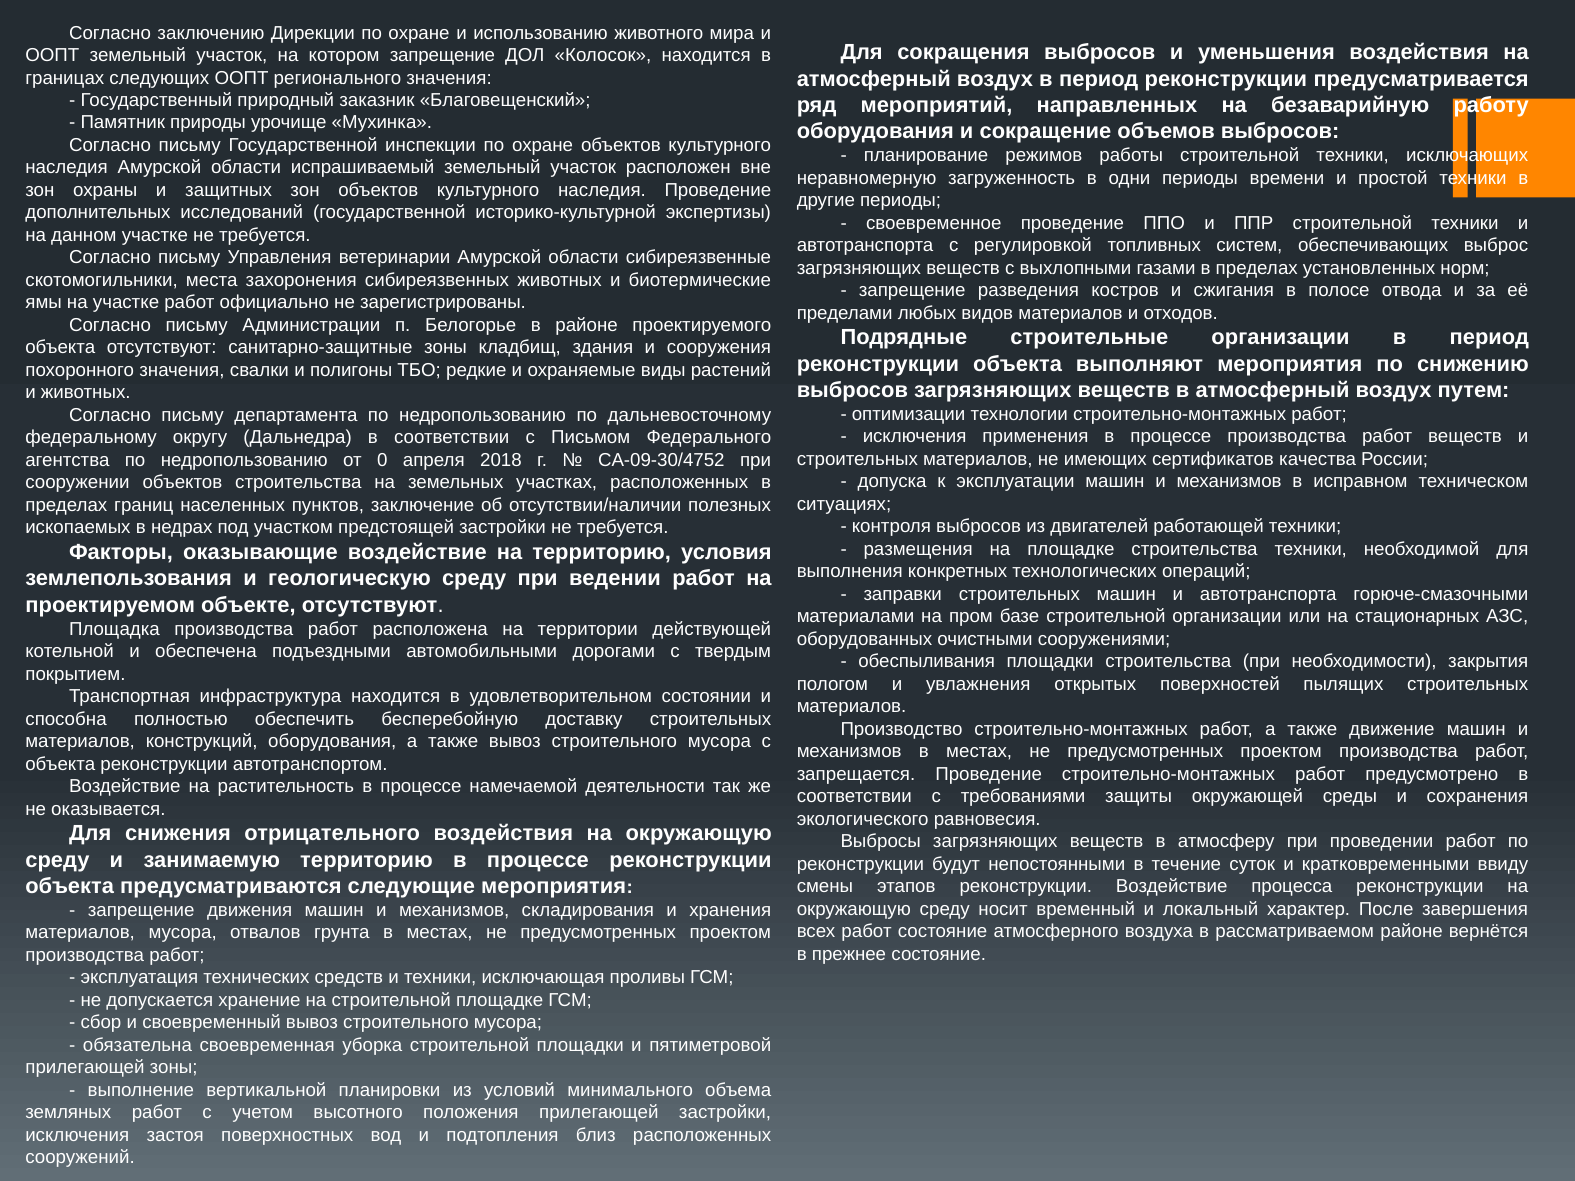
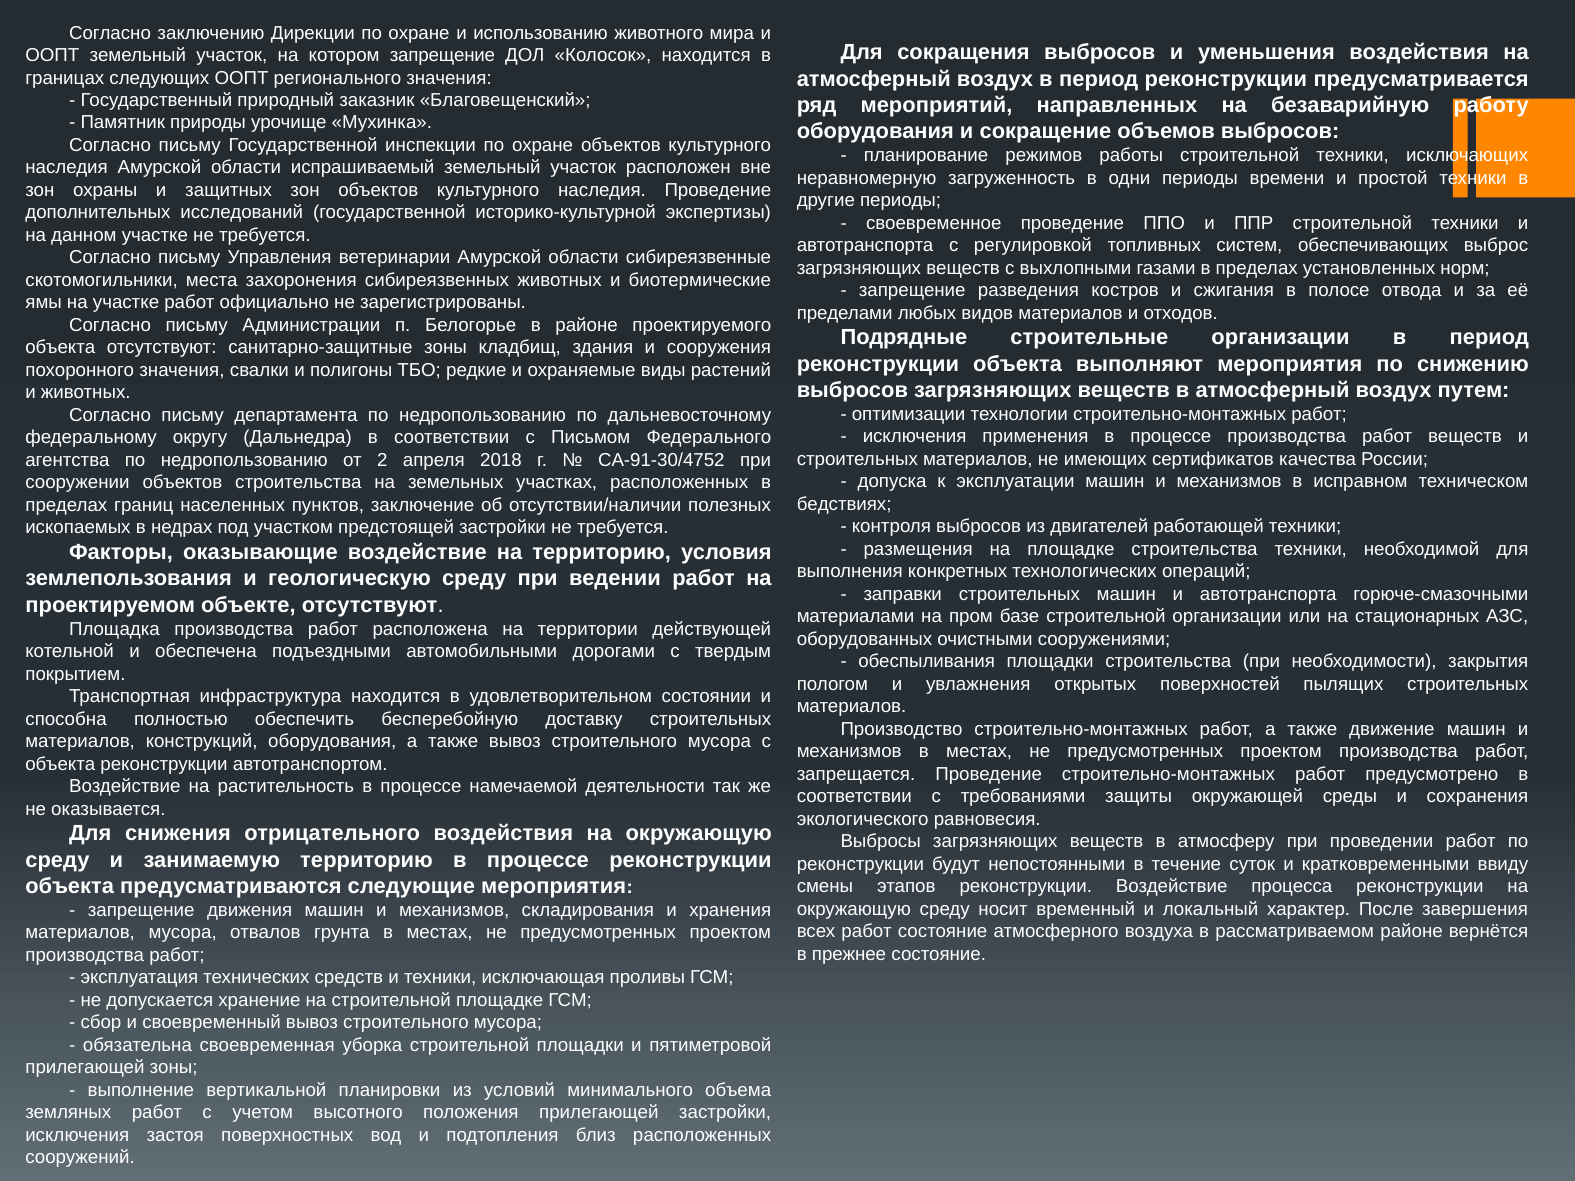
0: 0 -> 2
СА-09-30/4752: СА-09-30/4752 -> СА-91-30/4752
ситуациях: ситуациях -> бедствиях
